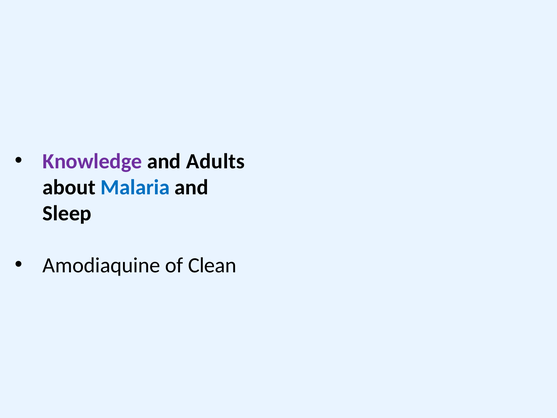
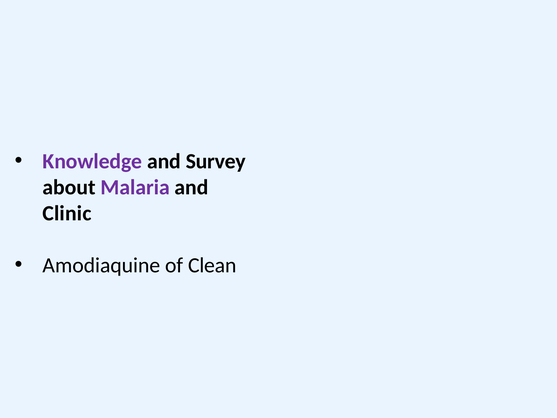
Adults: Adults -> Survey
Malaria colour: blue -> purple
Sleep: Sleep -> Clinic
